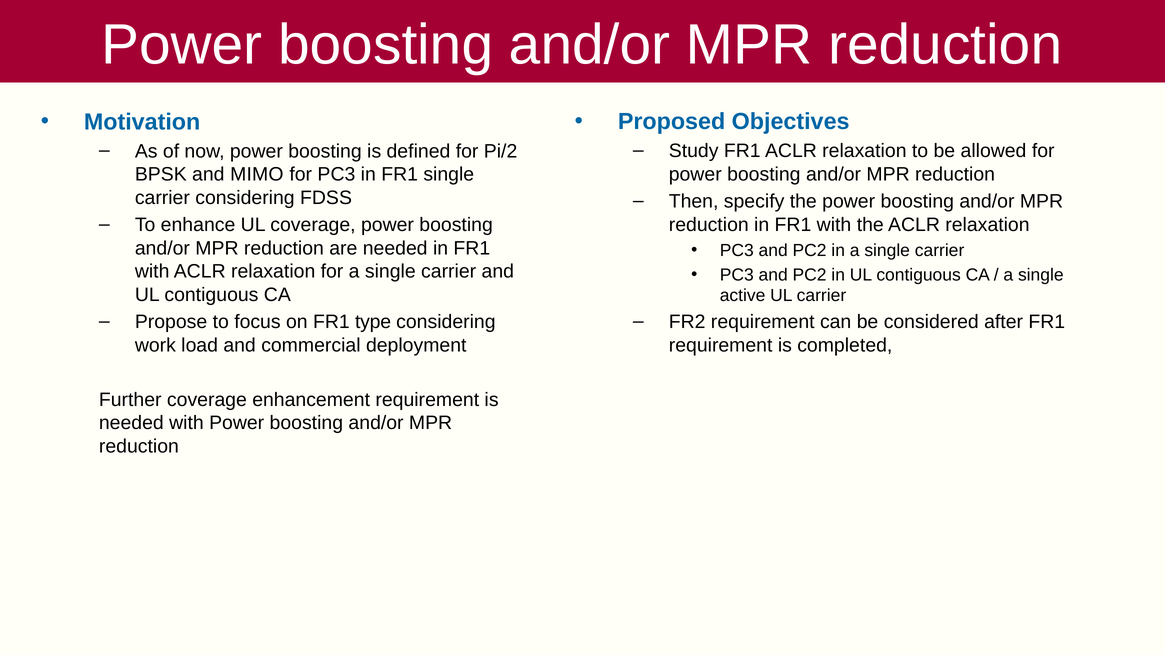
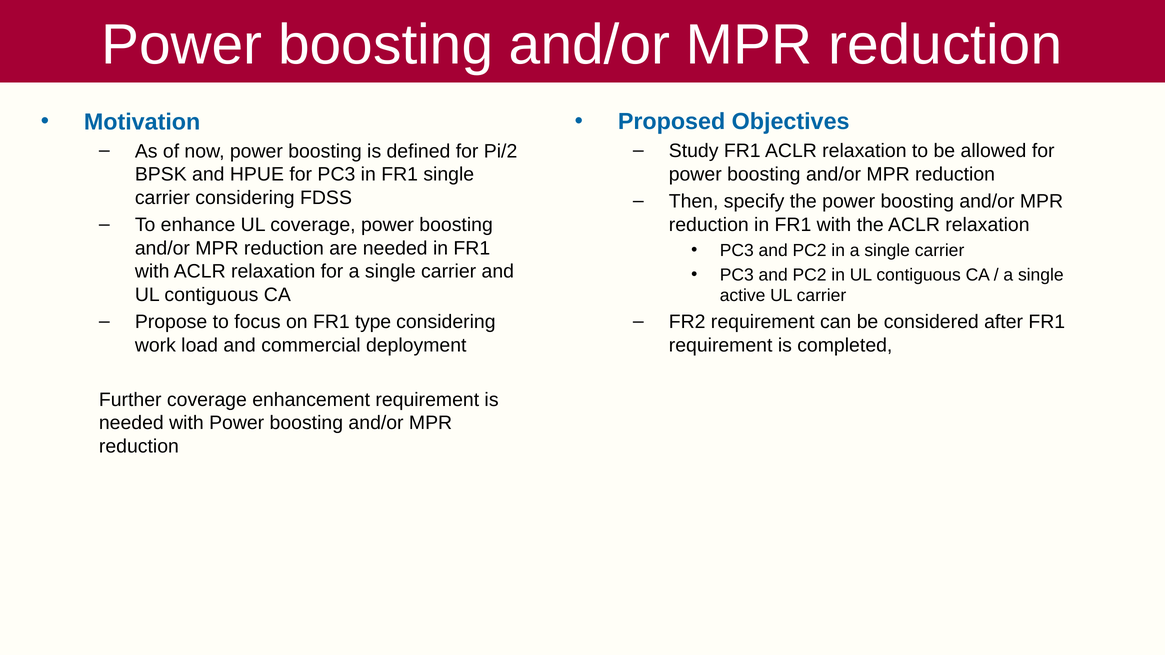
MIMO: MIMO -> HPUE
